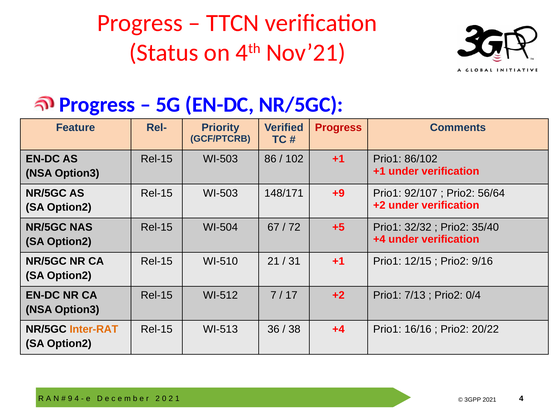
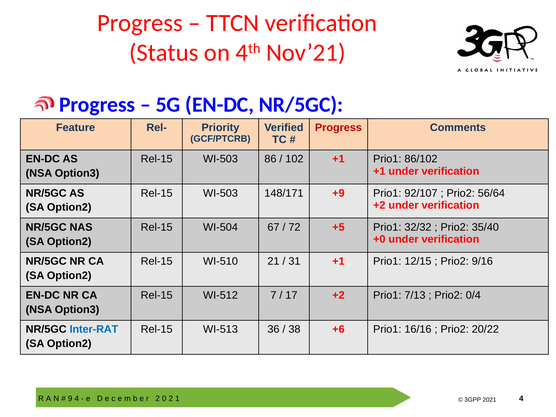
+4 at (379, 239): +4 -> +0
Inter-RAT colour: orange -> blue
38 +4: +4 -> +6
